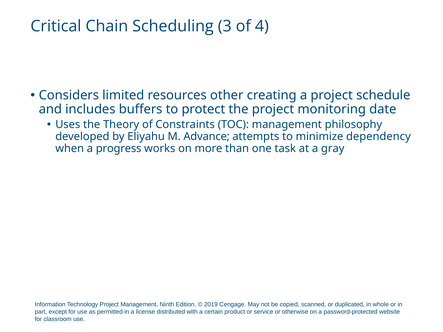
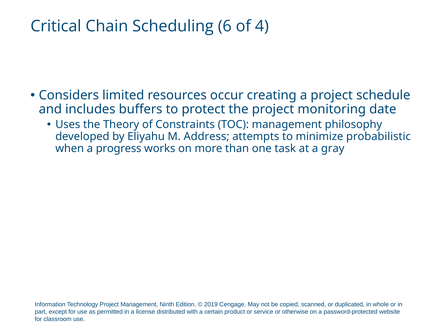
3: 3 -> 6
other: other -> occur
Advance: Advance -> Address
dependency: dependency -> probabilistic
